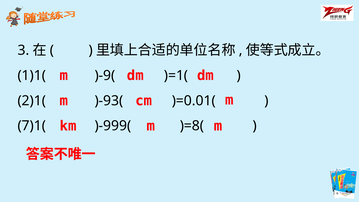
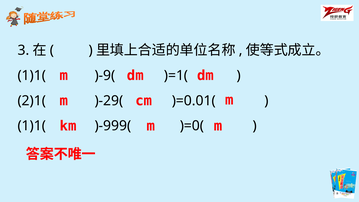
)-93(: )-93( -> )-29(
7)1( at (32, 126): 7)1( -> 1)1(
)=8(: )=8( -> )=0(
